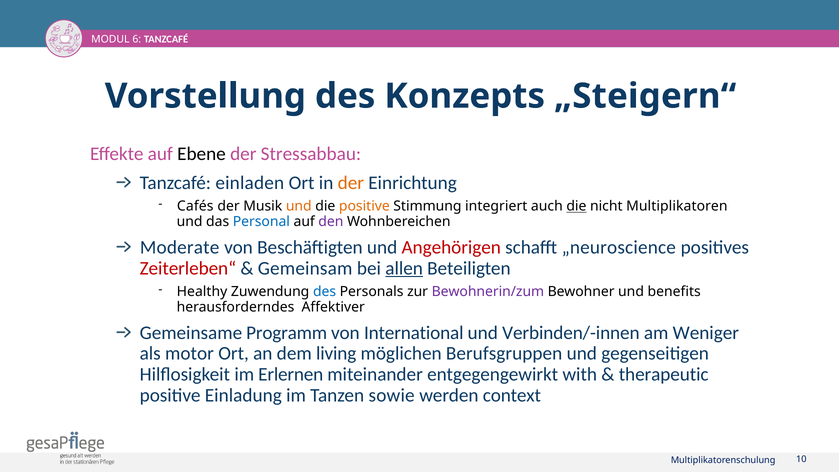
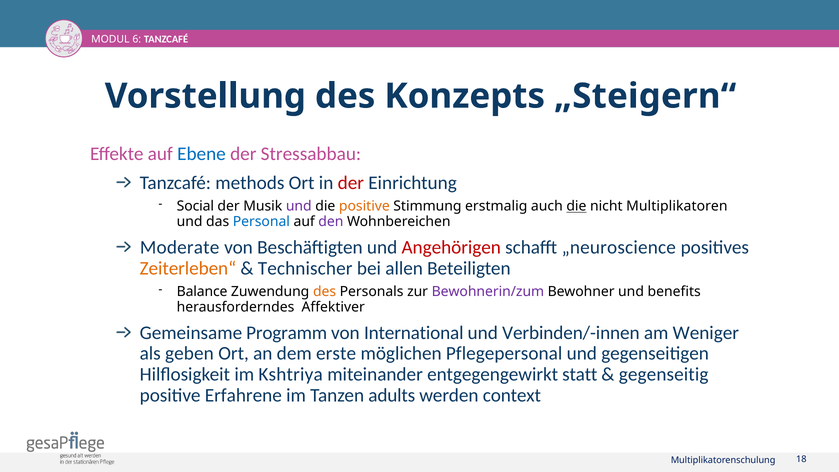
Ebene colour: black -> blue
einladen: einladen -> methods
der at (351, 183) colour: orange -> red
Cafés: Cafés -> Social
und at (299, 206) colour: orange -> purple
integriert: integriert -> erstmalig
Zeiterleben“ colour: red -> orange
Gemeinsam: Gemeinsam -> Technischer
allen underline: present -> none
Healthy: Healthy -> Balance
des at (325, 292) colour: blue -> orange
motor: motor -> geben
living: living -> erste
Berufsgruppen: Berufsgruppen -> Pflegepersonal
Erlernen: Erlernen -> Kshtriya
with: with -> statt
therapeutic: therapeutic -> gegenseitig
Einladung: Einladung -> Erfahrene
sowie: sowie -> adults
10: 10 -> 18
